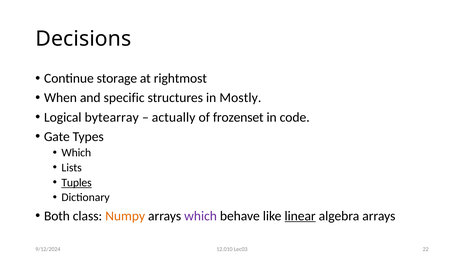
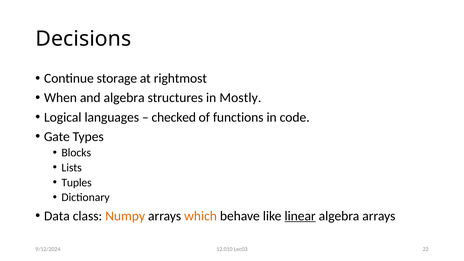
and specific: specific -> algebra
bytearray: bytearray -> languages
actually: actually -> checked
frozenset: frozenset -> functions
Which at (76, 153): Which -> Blocks
Tuples underline: present -> none
Both: Both -> Data
which at (201, 216) colour: purple -> orange
